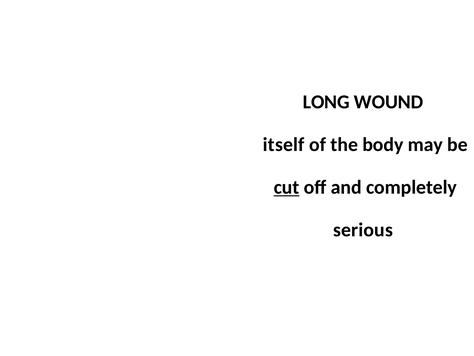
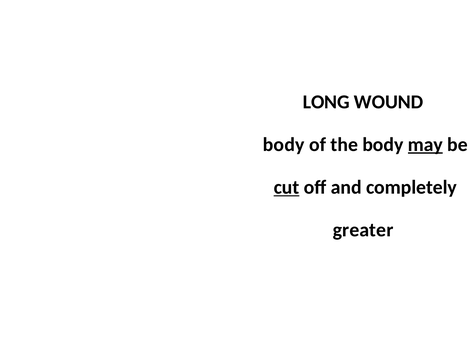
itself at (284, 144): itself -> body
may underline: none -> present
serious: serious -> greater
